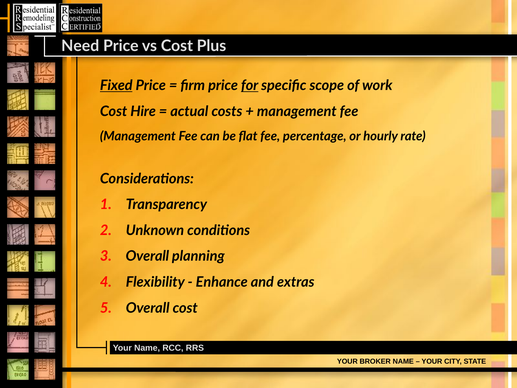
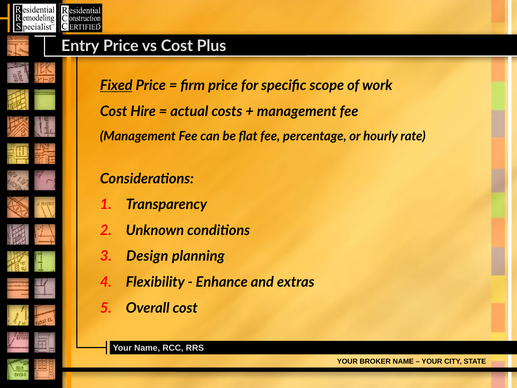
Need: Need -> Entry
for underline: present -> none
Overall at (147, 256): Overall -> Design
